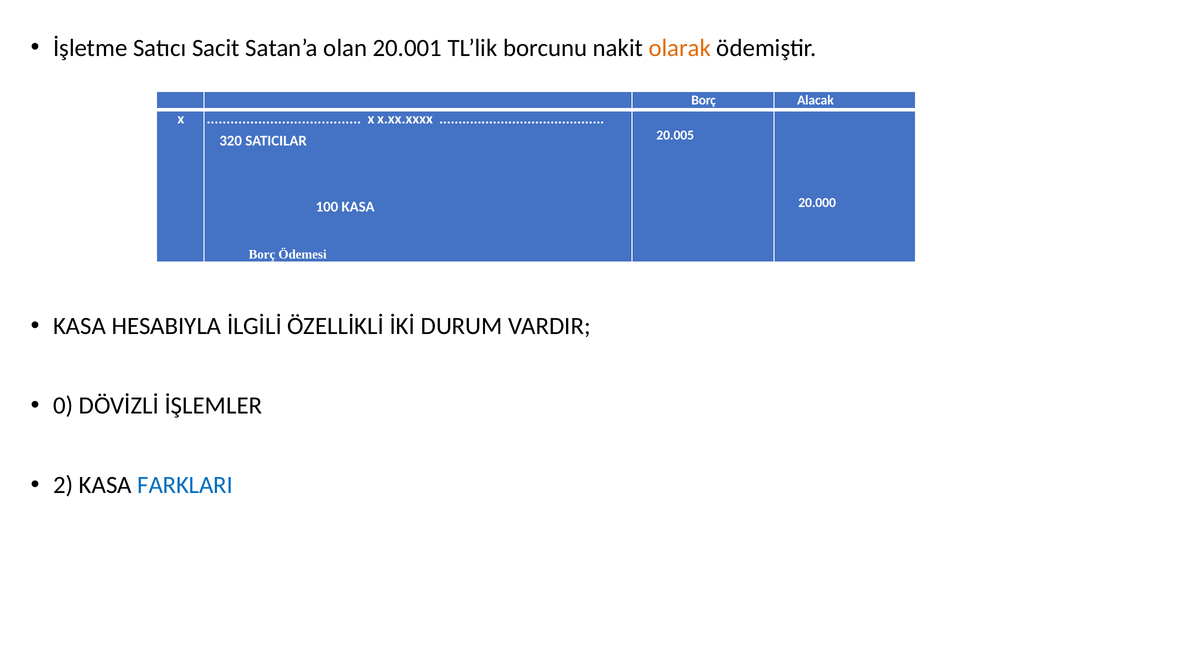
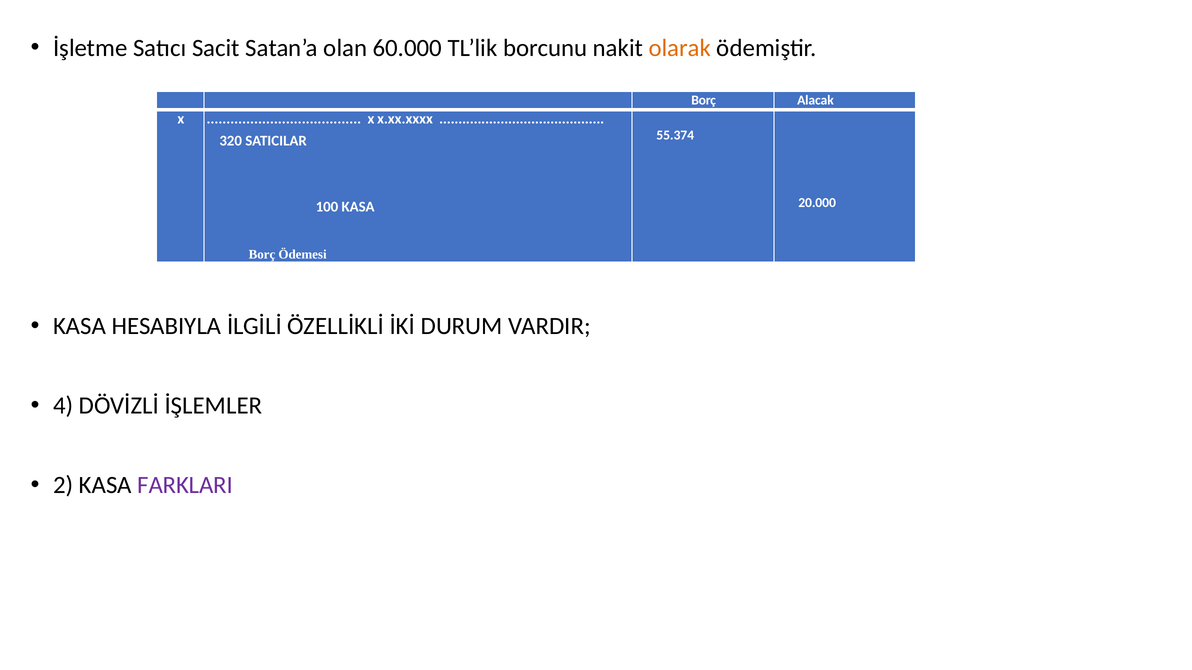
20.001: 20.001 -> 60.000
20.005: 20.005 -> 55.374
0: 0 -> 4
FARKLARI colour: blue -> purple
